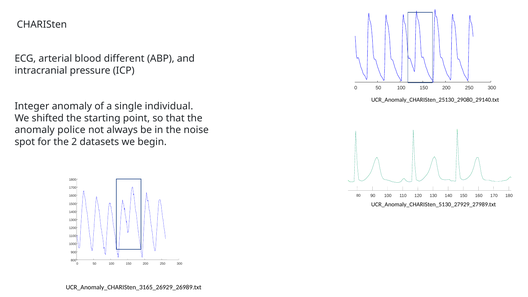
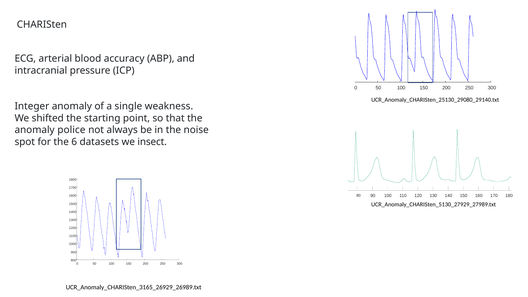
different: different -> accuracy
individual: individual -> weakness
2: 2 -> 6
begin: begin -> insect
